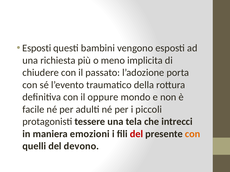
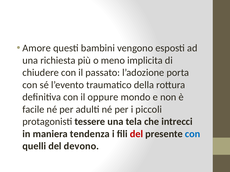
Esposti at (37, 48): Esposti -> Amore
emozioni: emozioni -> tendenza
con at (193, 134) colour: orange -> blue
